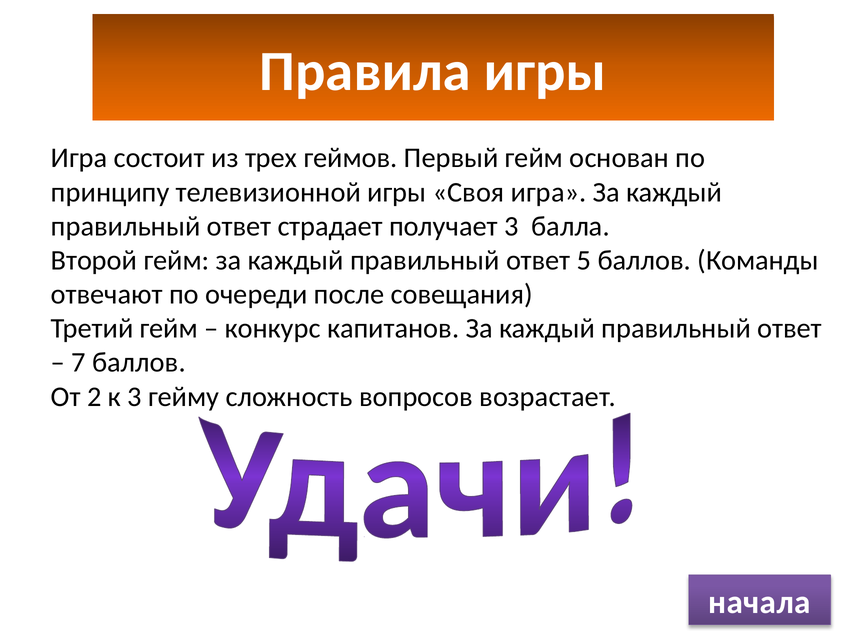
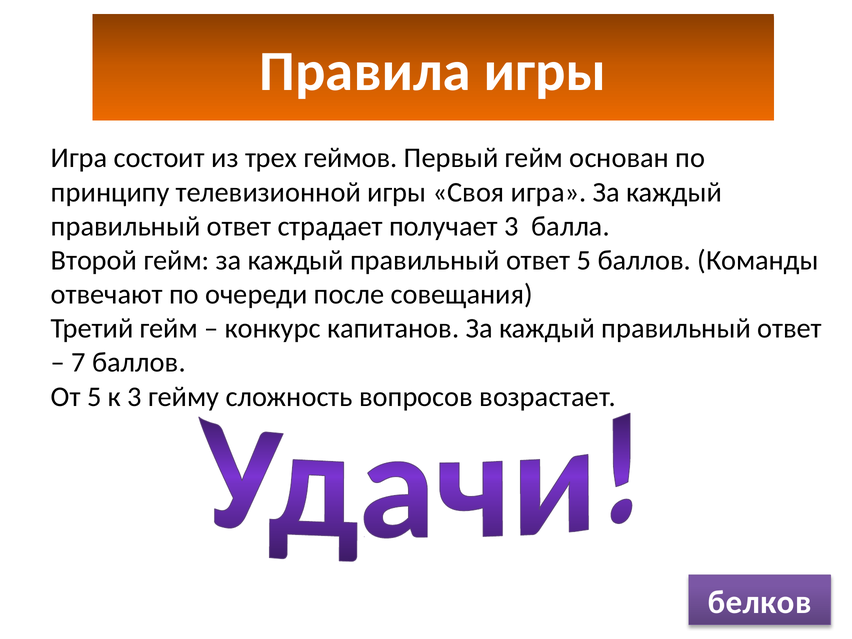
От 2: 2 -> 5
начала: начала -> белков
